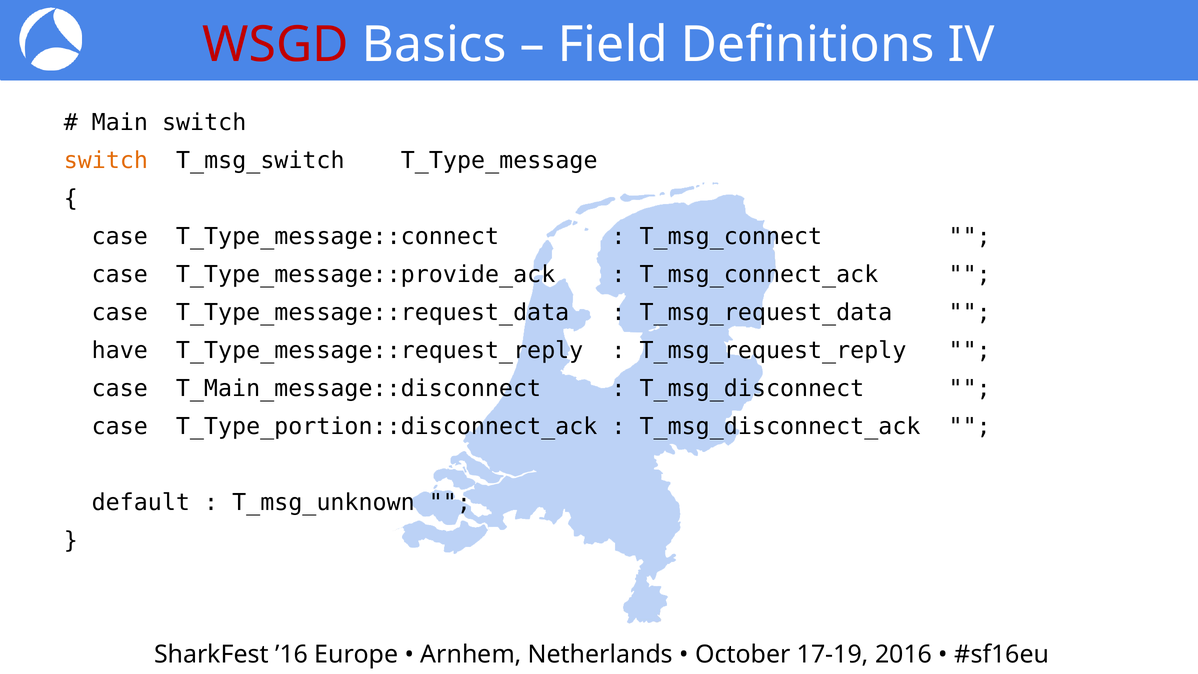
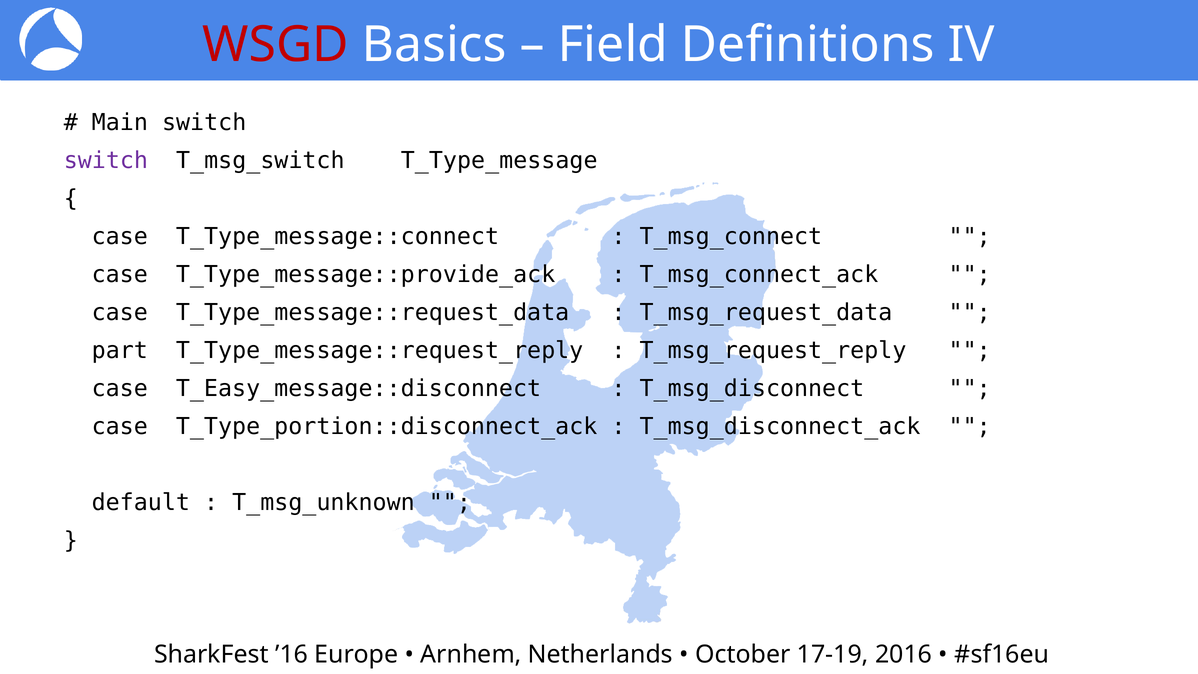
switch at (106, 161) colour: orange -> purple
have: have -> part
T_Main_message::disconnect: T_Main_message::disconnect -> T_Easy_message::disconnect
